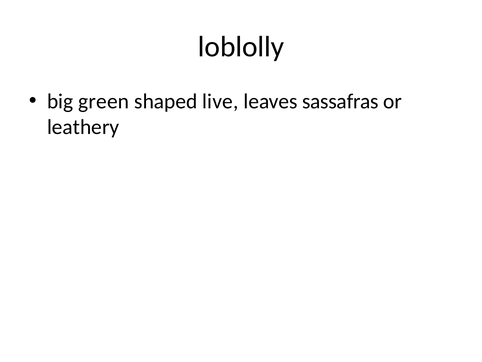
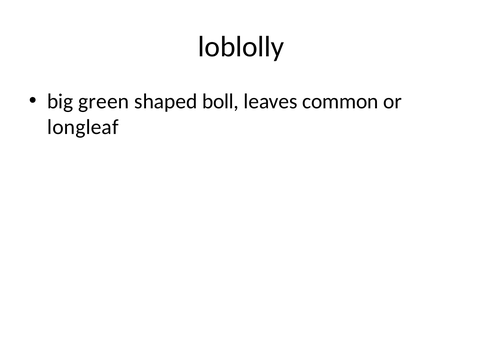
live: live -> boll
sassafras: sassafras -> common
leathery: leathery -> longleaf
